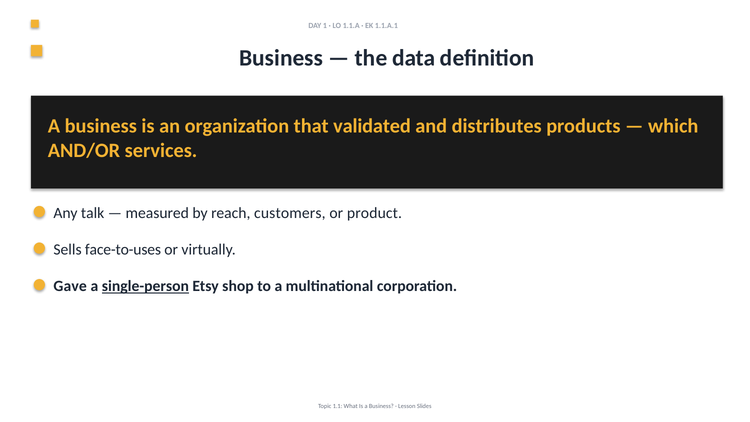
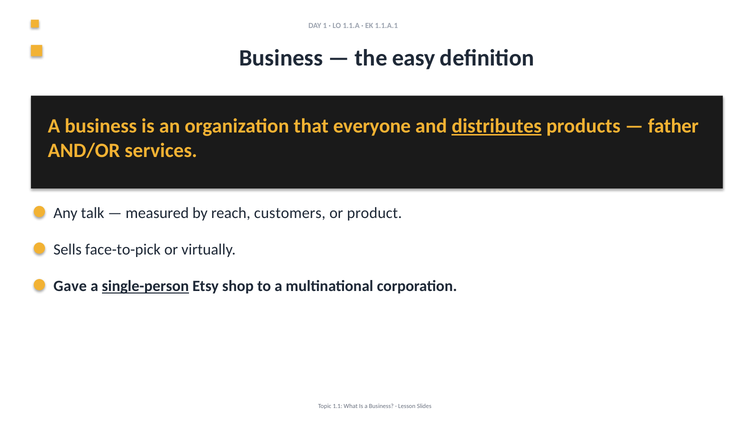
data: data -> easy
validated: validated -> everyone
distributes underline: none -> present
which: which -> father
face-to-uses: face-to-uses -> face-to-pick
